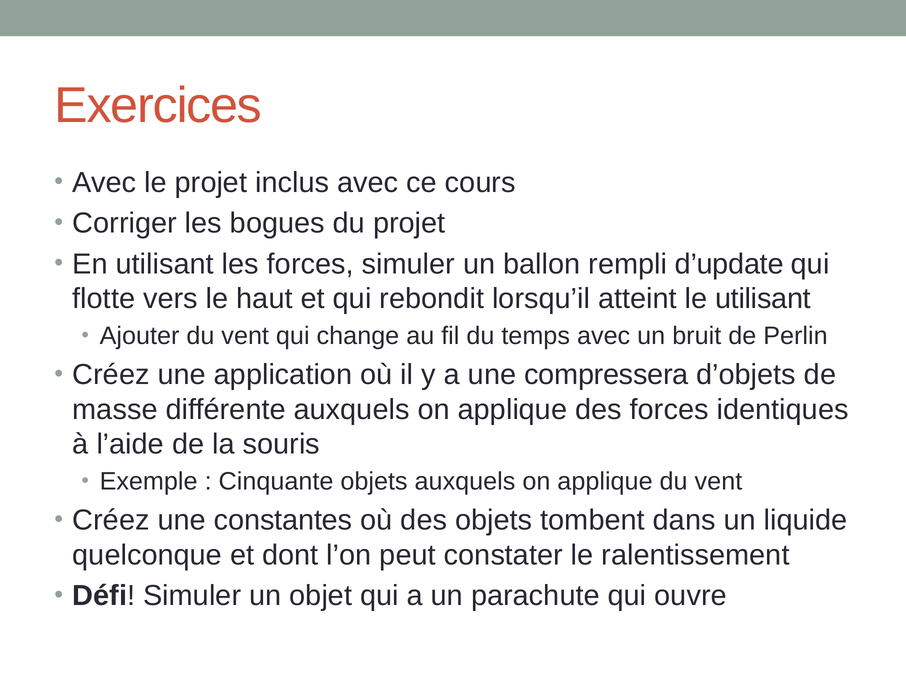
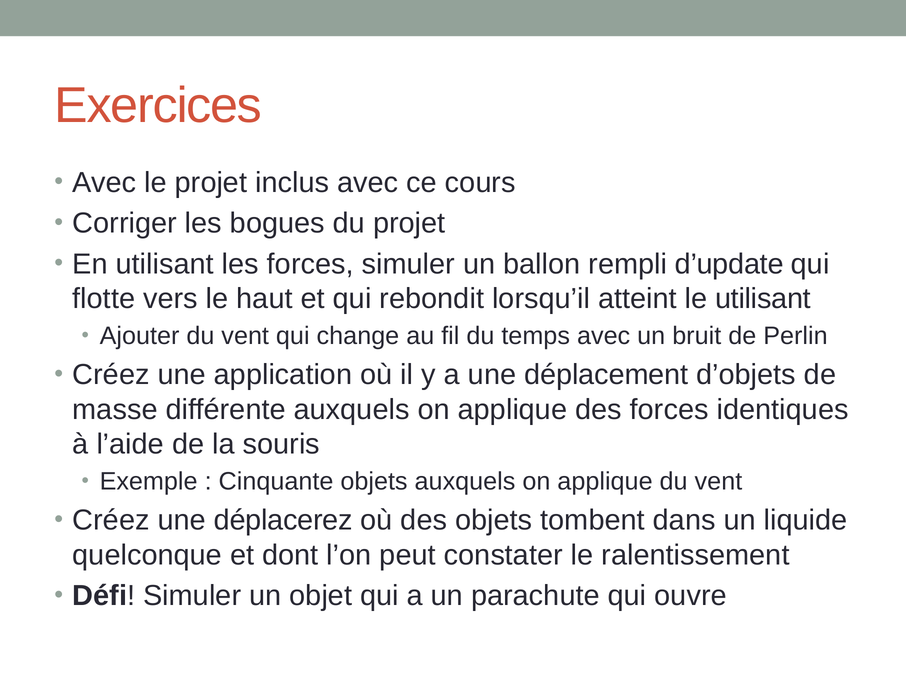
compressera: compressera -> déplacement
constantes: constantes -> déplacerez
